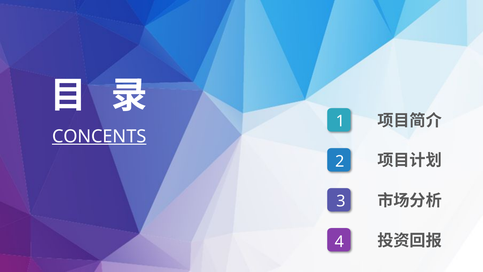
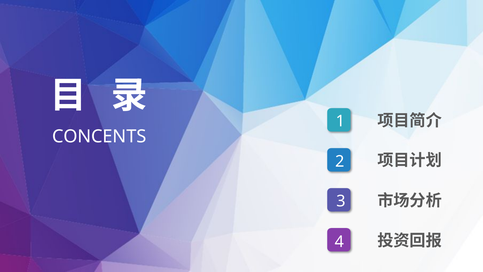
CONCENTS underline: present -> none
